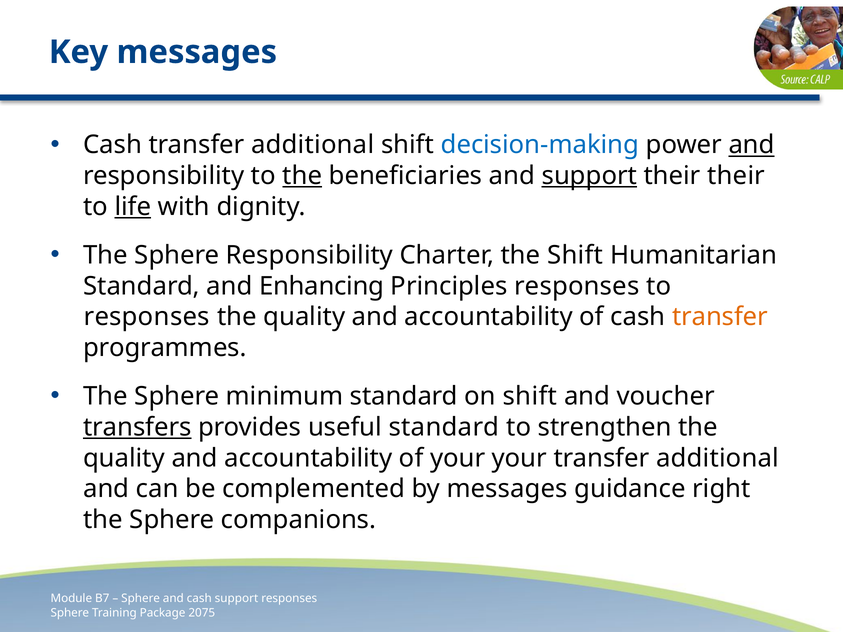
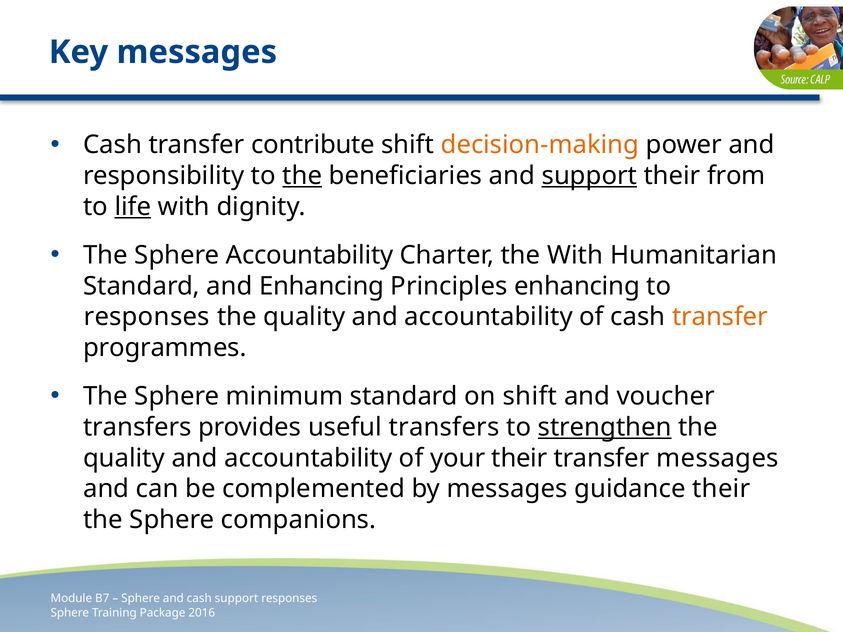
Cash transfer additional: additional -> contribute
decision-making colour: blue -> orange
and at (752, 145) underline: present -> none
their their: their -> from
Sphere Responsibility: Responsibility -> Accountability
the Shift: Shift -> With
Principles responses: responses -> enhancing
transfers at (137, 427) underline: present -> none
useful standard: standard -> transfers
strengthen underline: none -> present
your your: your -> their
additional at (718, 458): additional -> messages
guidance right: right -> their
2075: 2075 -> 2016
